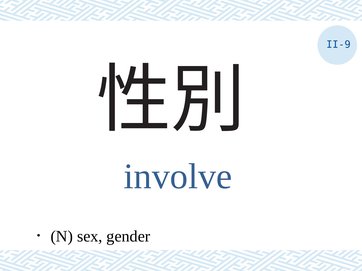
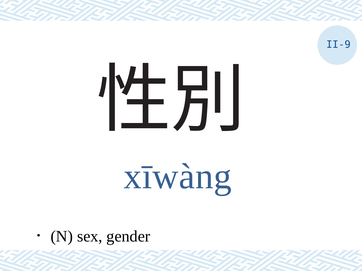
involve: involve -> xīwàng
